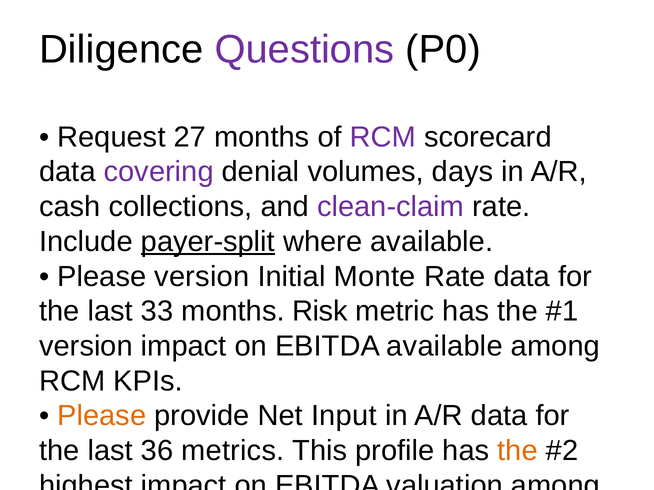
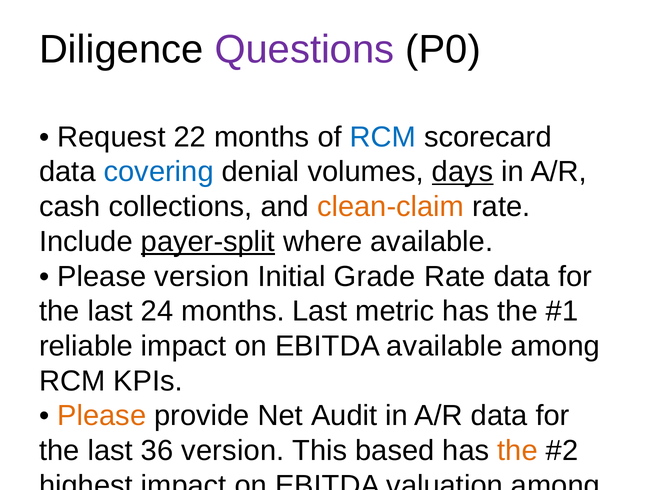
27: 27 -> 22
RCM at (383, 137) colour: purple -> blue
covering colour: purple -> blue
days underline: none -> present
clean-claim colour: purple -> orange
Monte: Monte -> Grade
33: 33 -> 24
months Risk: Risk -> Last
version at (86, 346): version -> reliable
Input: Input -> Audit
36 metrics: metrics -> version
profile: profile -> based
